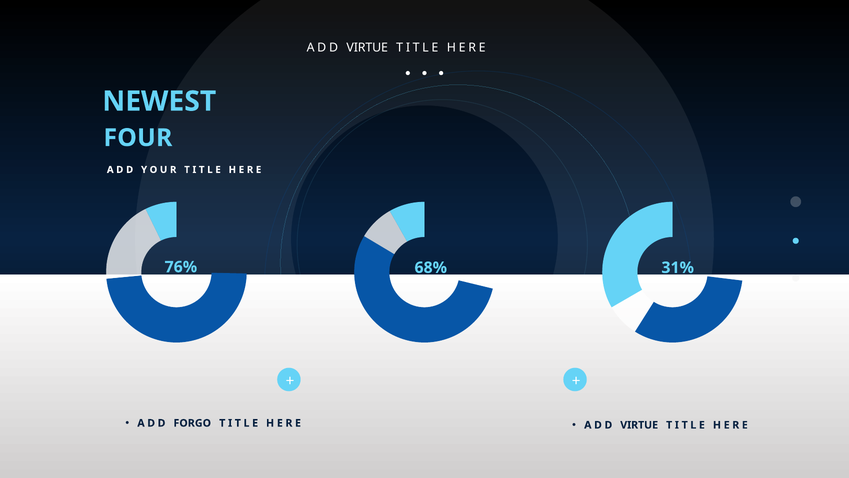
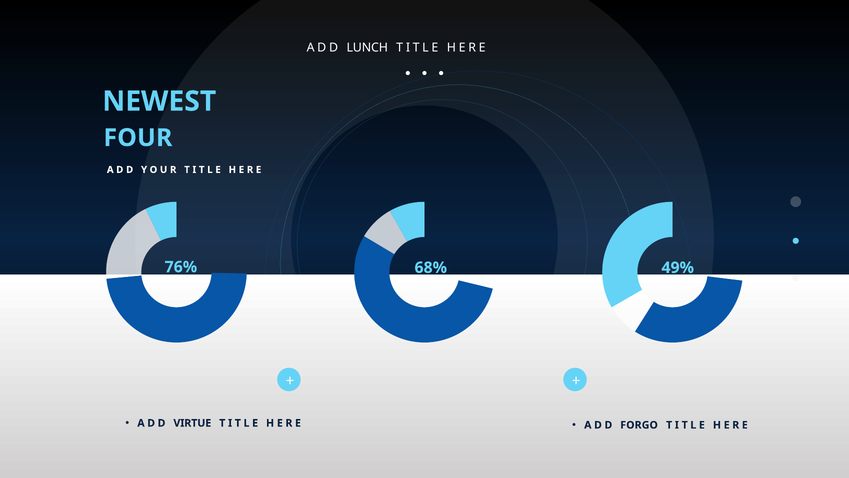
VIRTUE at (367, 47): VIRTUE -> LUNCH
31%: 31% -> 49%
FORGO: FORGO -> VIRTUE
VIRTUE at (639, 425): VIRTUE -> FORGO
